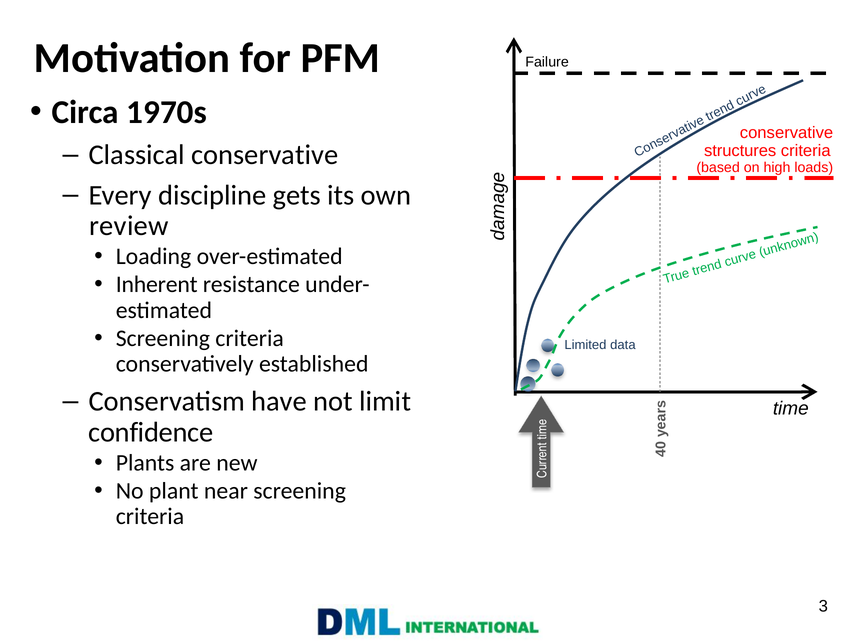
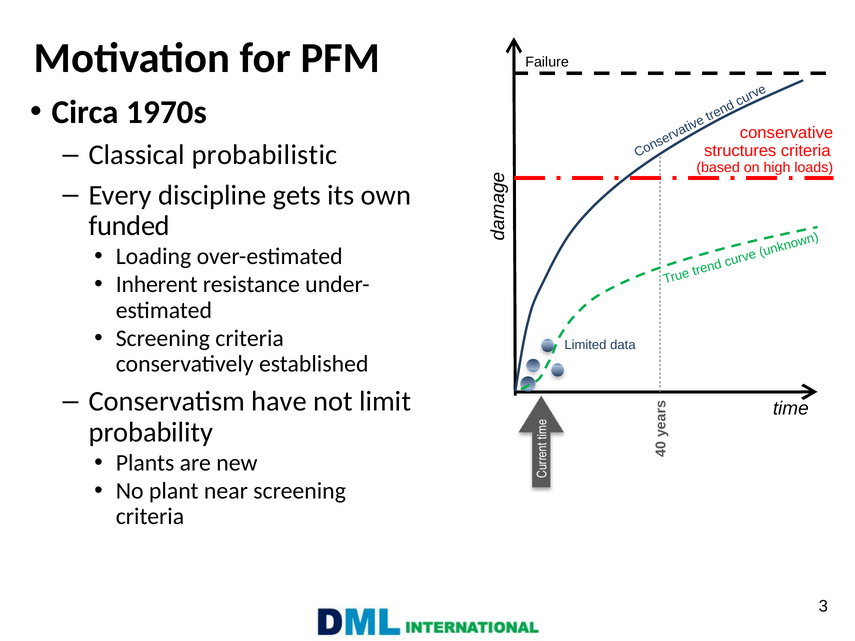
Classical conservative: conservative -> probabilistic
review: review -> funded
confidence: confidence -> probability
